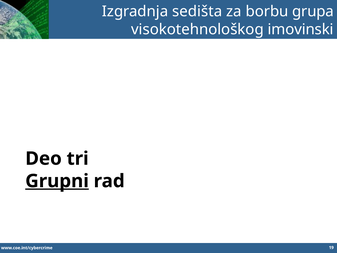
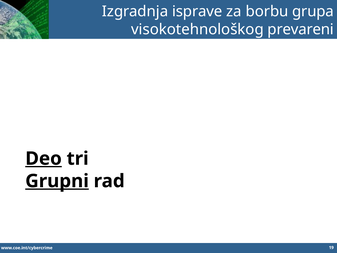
sedišta: sedišta -> isprave
imovinski: imovinski -> prevareni
Deo underline: none -> present
